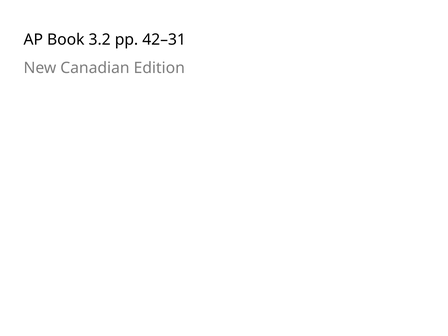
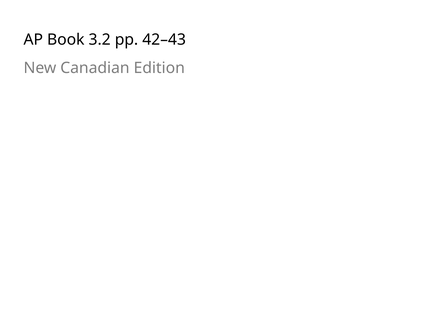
42–31: 42–31 -> 42–43
